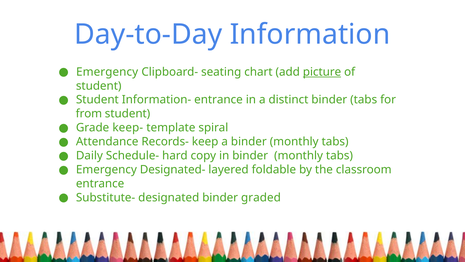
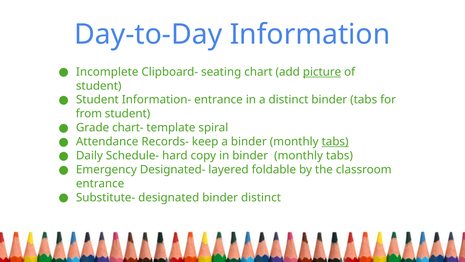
Emergency at (107, 72): Emergency -> Incomplete
keep-: keep- -> chart-
tabs at (335, 141) underline: none -> present
binder graded: graded -> distinct
